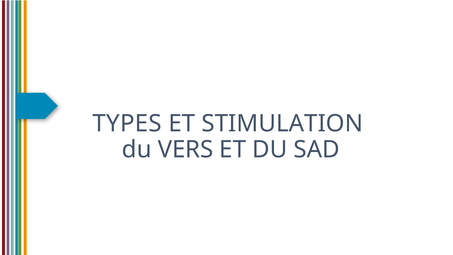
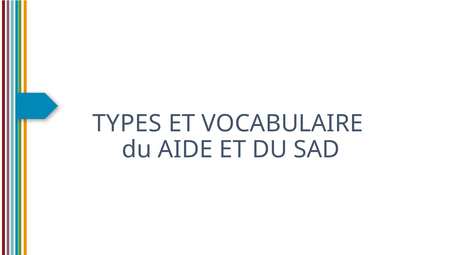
STIMULATION: STIMULATION -> VOCABULAIRE
VERS: VERS -> AIDE
